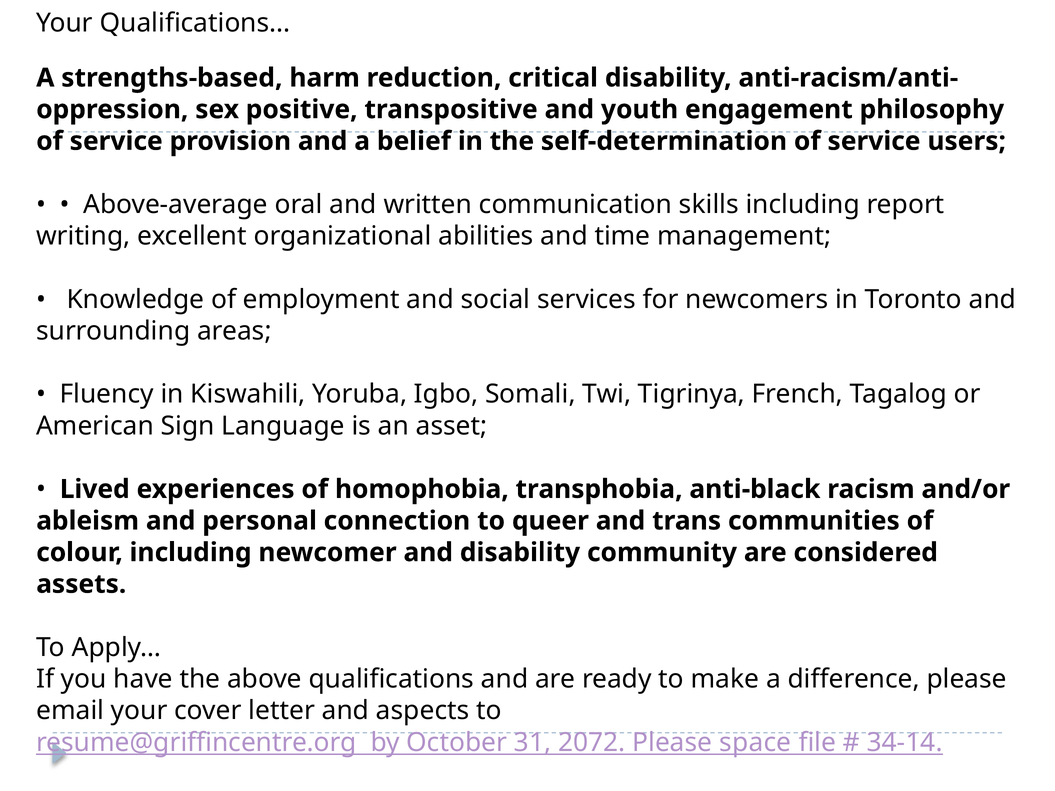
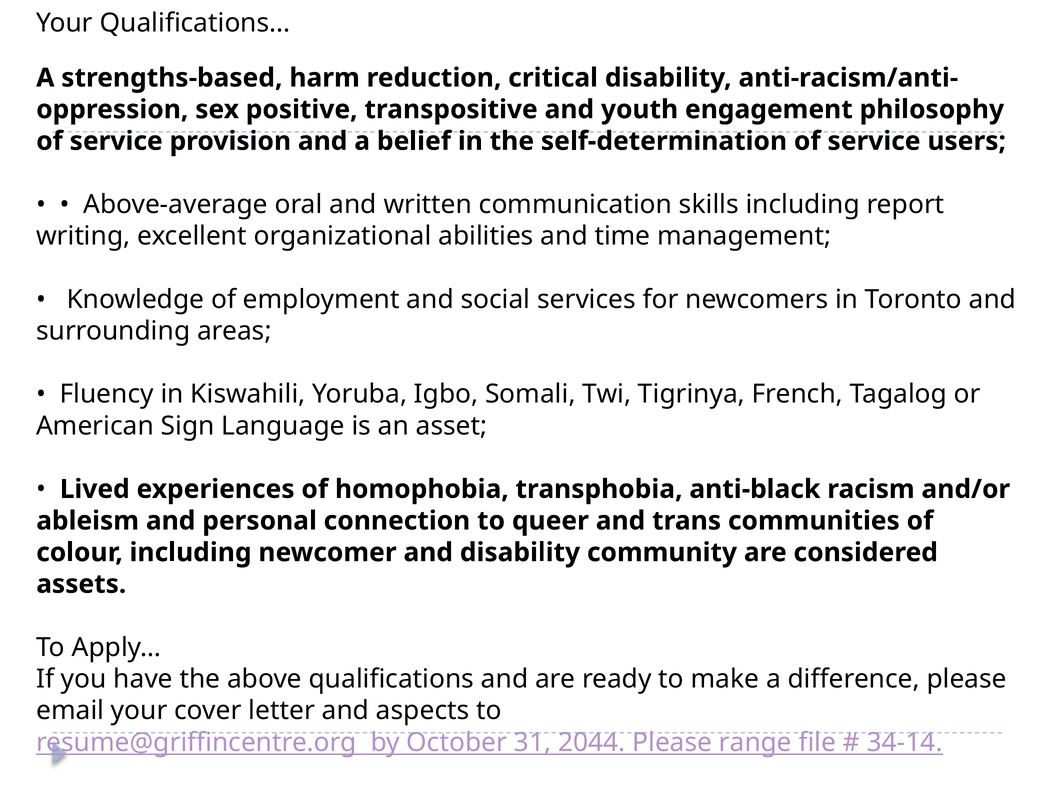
2072: 2072 -> 2044
space: space -> range
